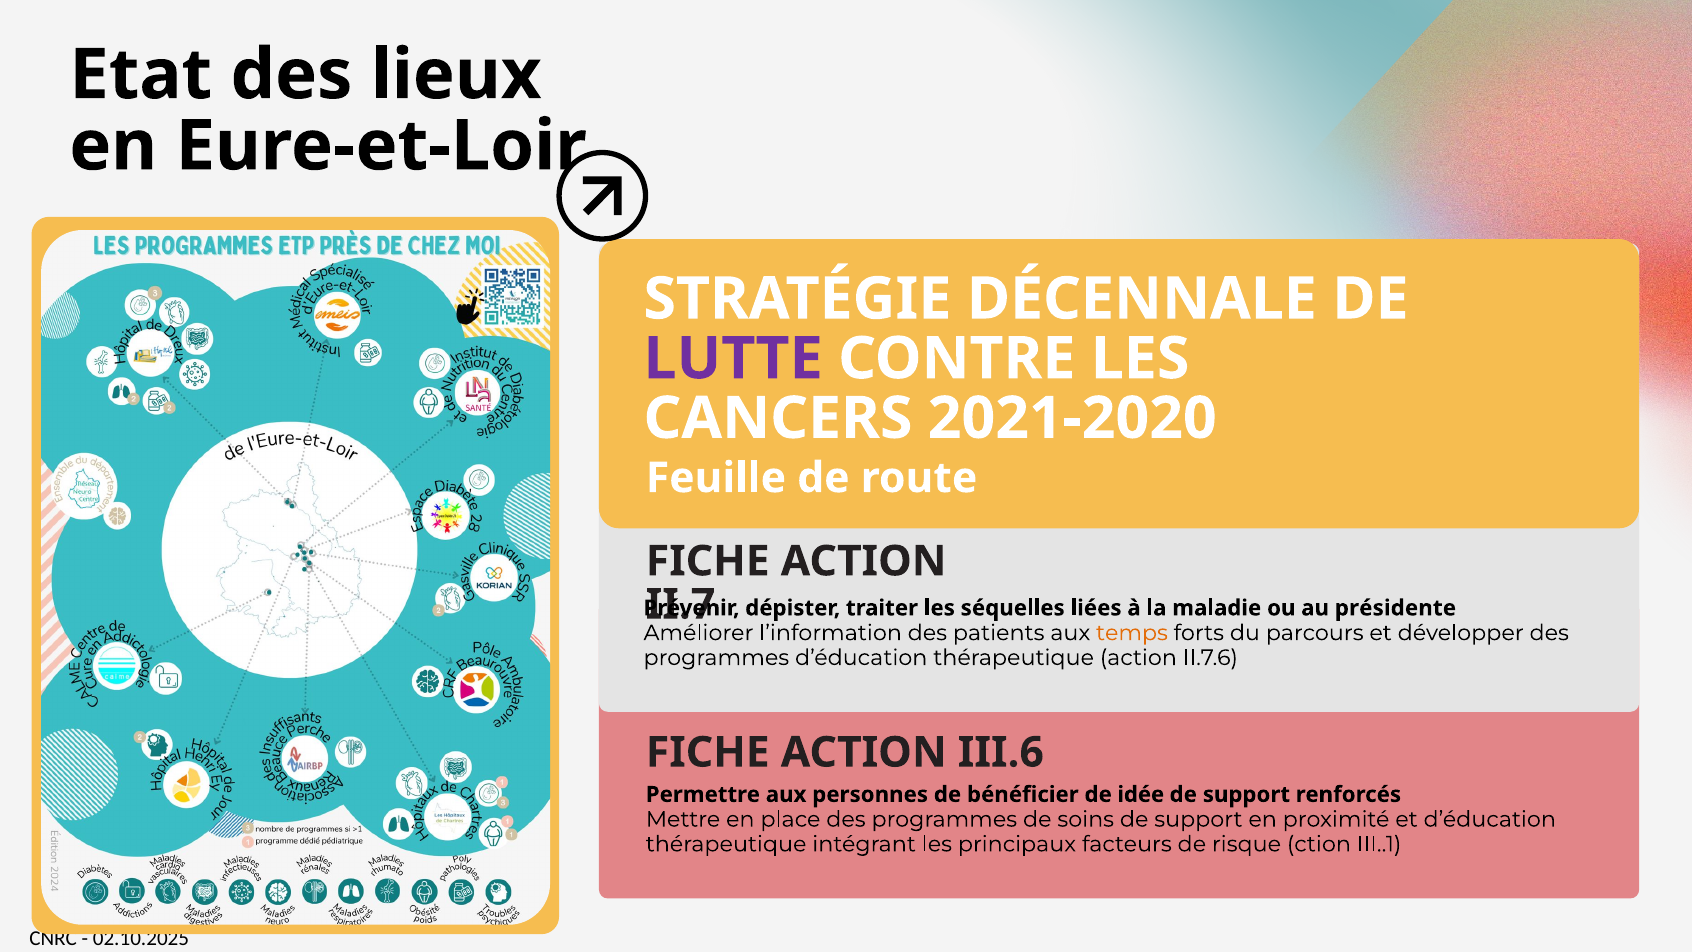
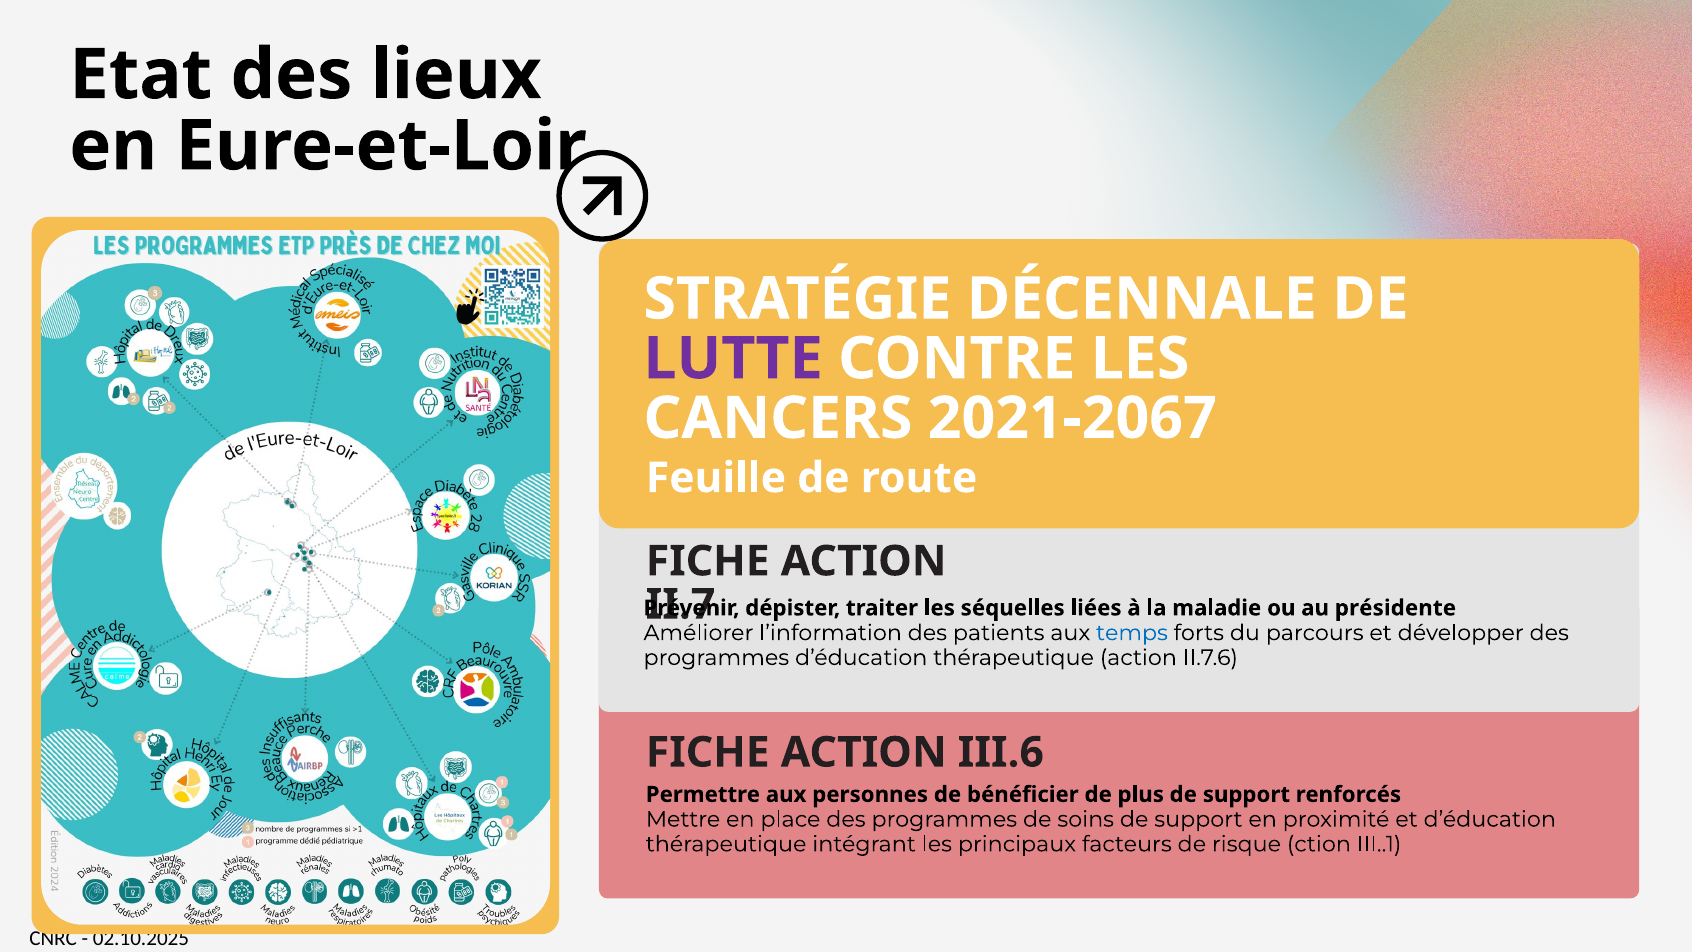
2021-2020: 2021-2020 -> 2021-2067
temps colour: orange -> blue
idée: idée -> plus
